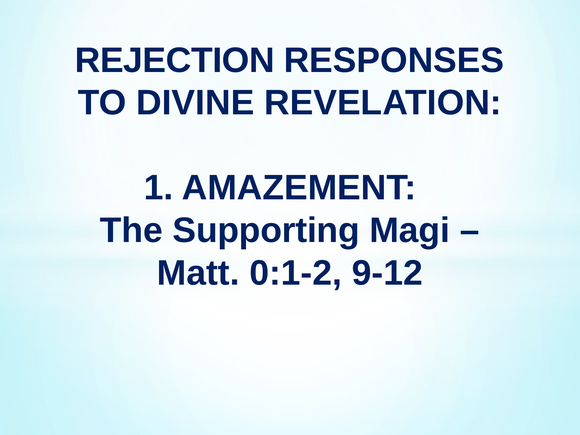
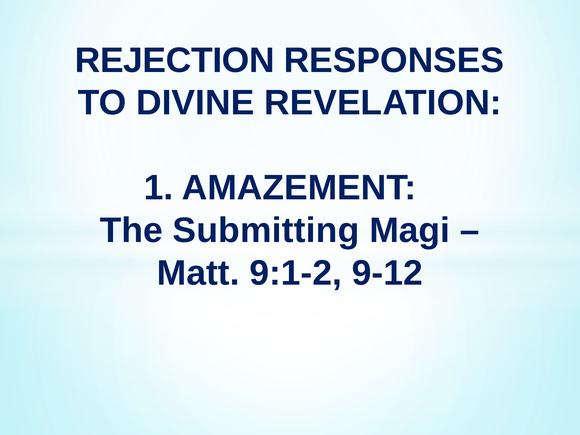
Supporting: Supporting -> Submitting
0:1-2: 0:1-2 -> 9:1-2
